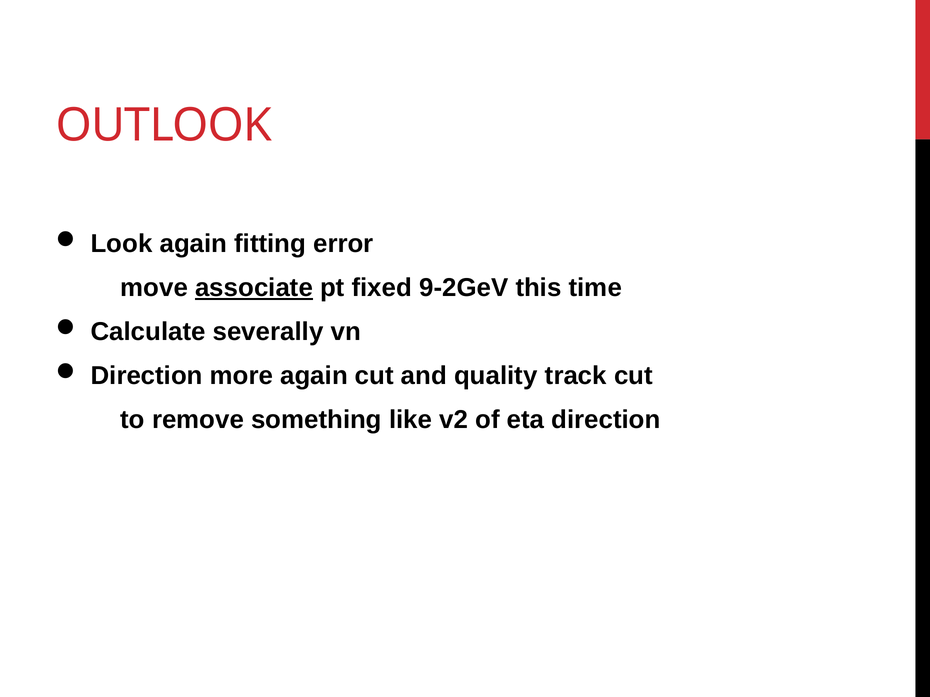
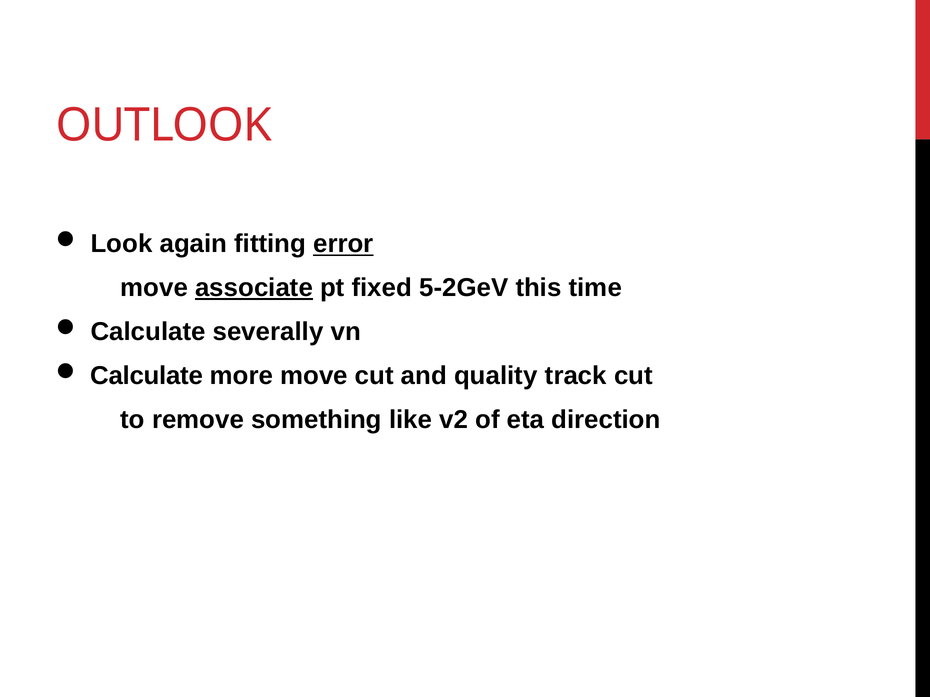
error underline: none -> present
9-2GeV: 9-2GeV -> 5-2GeV
Direction at (147, 376): Direction -> Calculate
more again: again -> move
